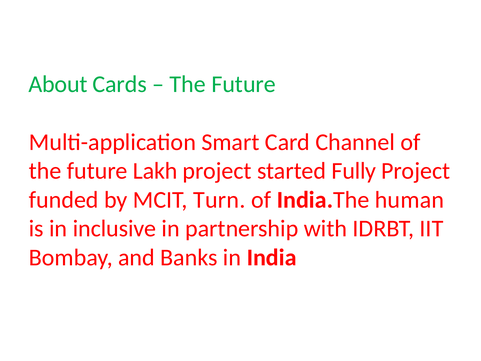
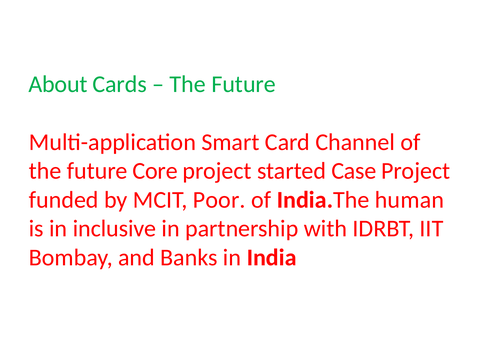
Lakh: Lakh -> Core
Fully: Fully -> Case
Turn: Turn -> Poor
